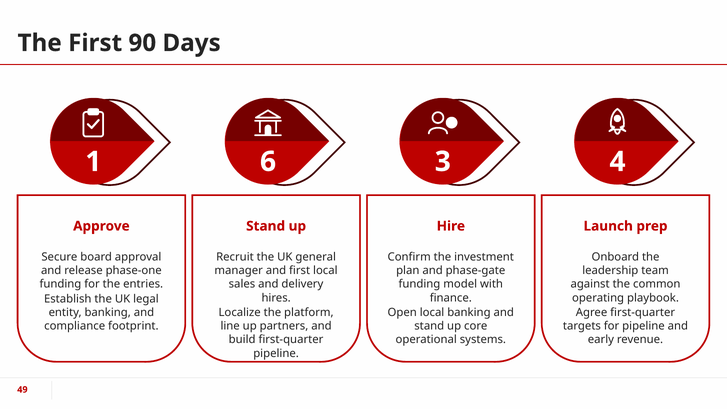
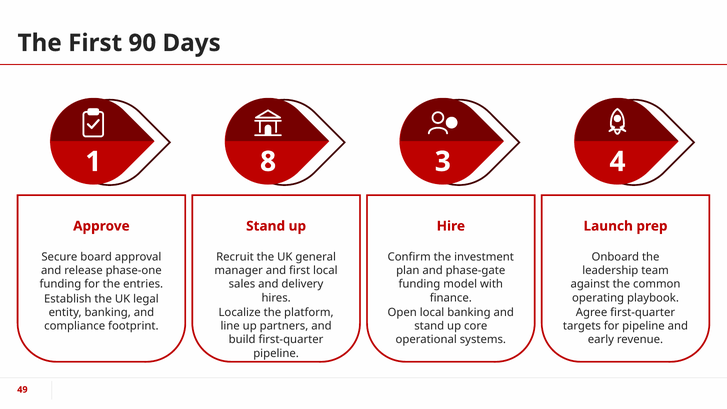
6: 6 -> 8
